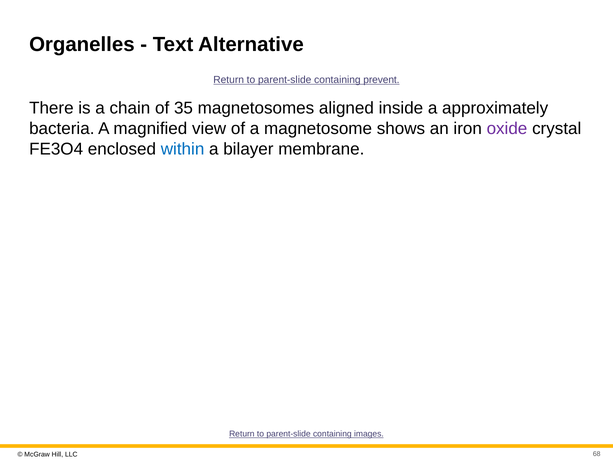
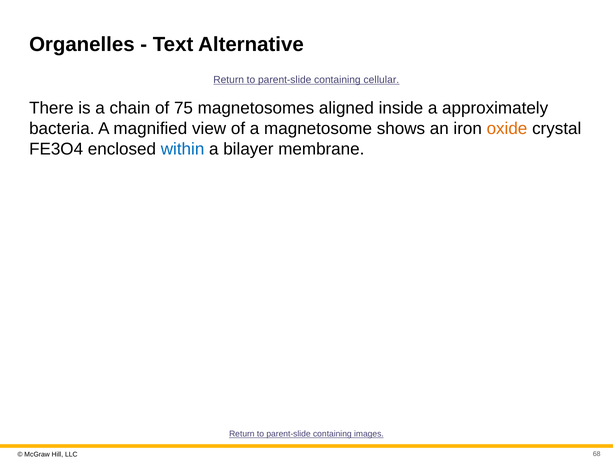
prevent: prevent -> cellular
35: 35 -> 75
oxide colour: purple -> orange
